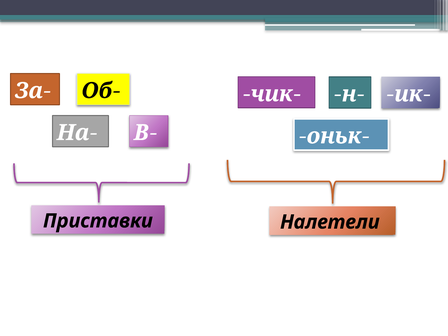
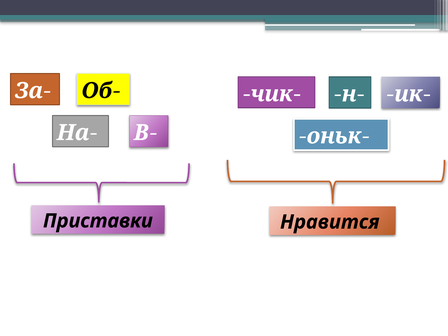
Налетели: Налетели -> Нравится
